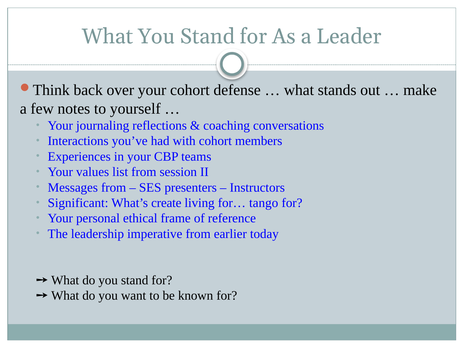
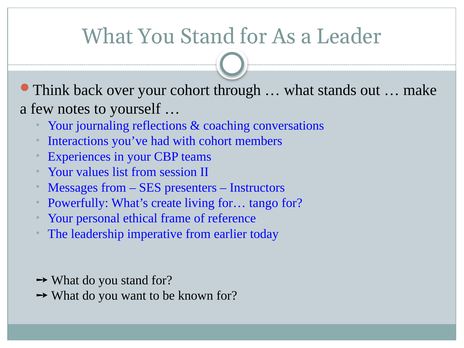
defense: defense -> through
Significant: Significant -> Powerfully
